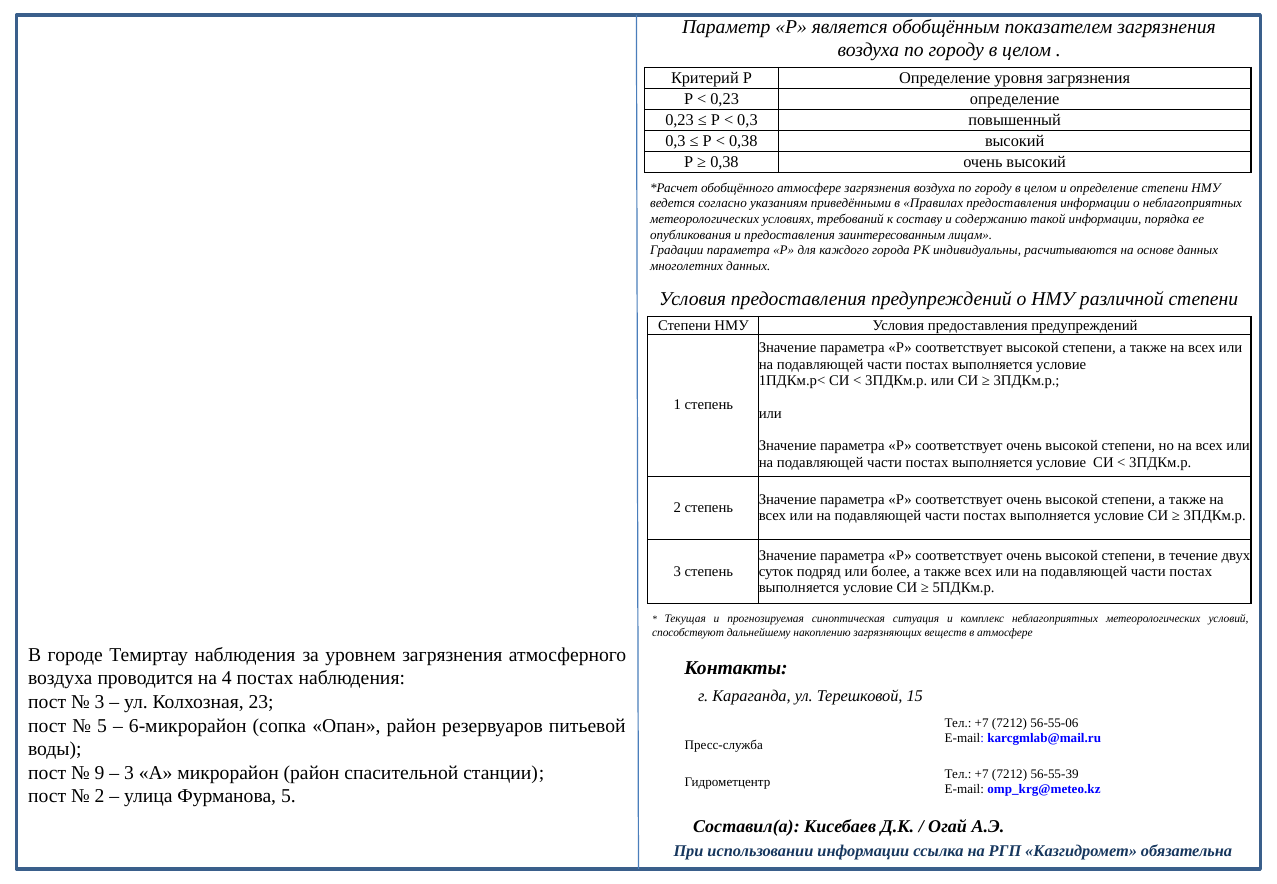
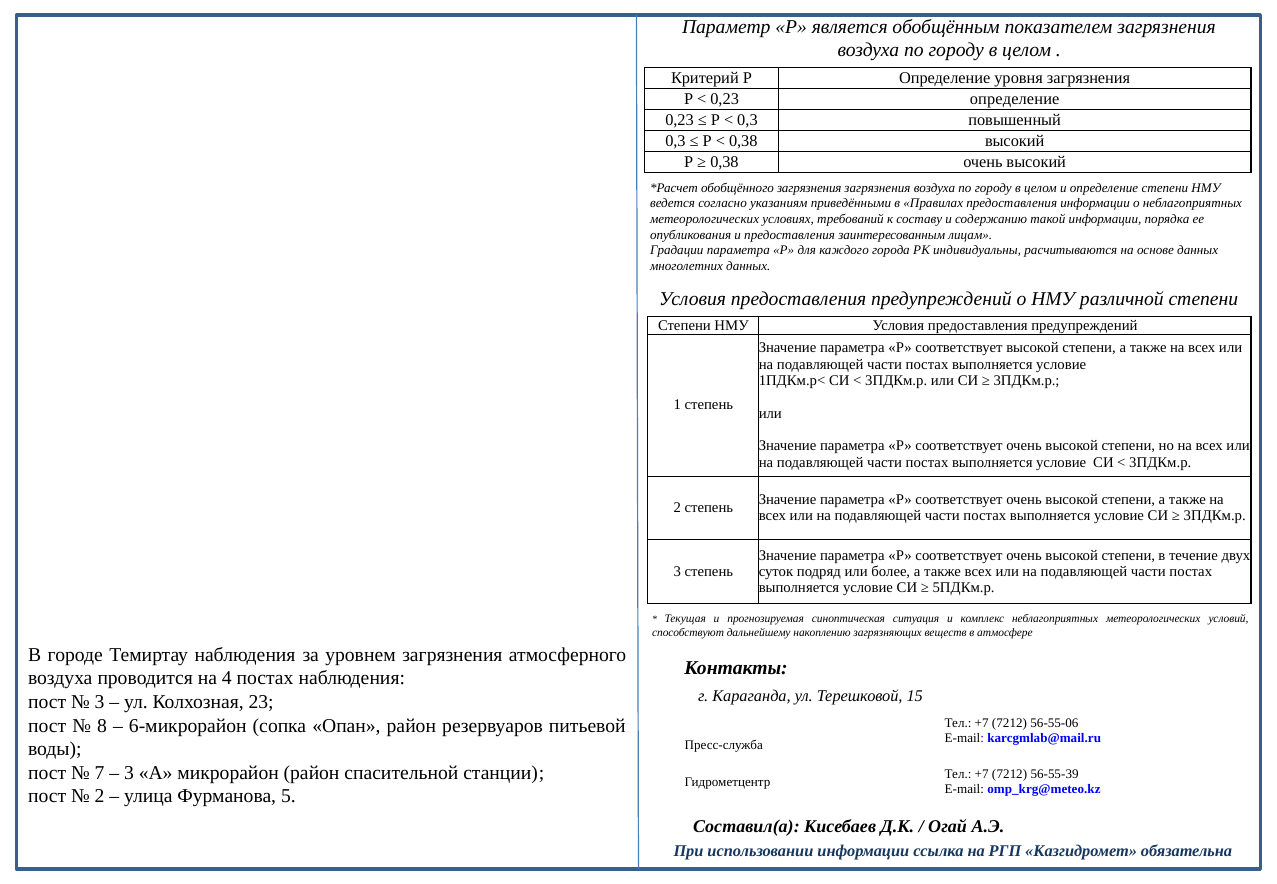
обобщённого атмосфере: атмосфере -> загрязнения
5 at (102, 726): 5 -> 8
9: 9 -> 7
